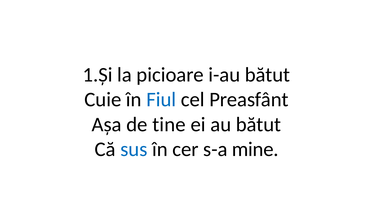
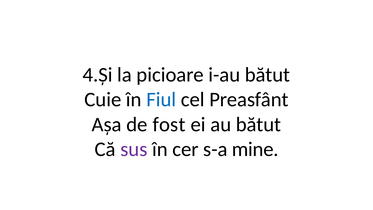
1.Și: 1.Și -> 4.Și
tine: tine -> fost
sus colour: blue -> purple
